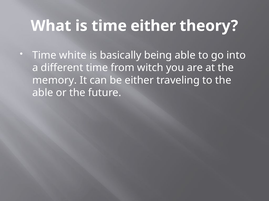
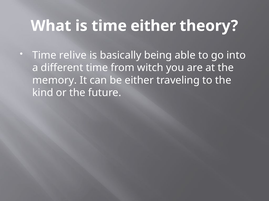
white: white -> relive
able at (43, 93): able -> kind
